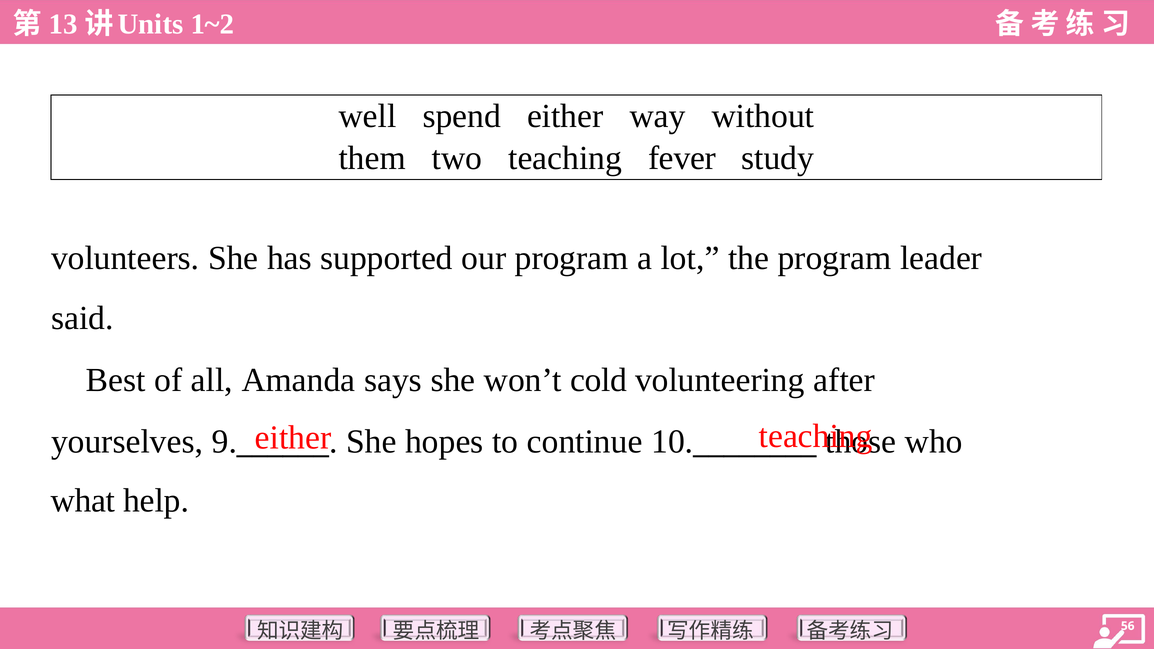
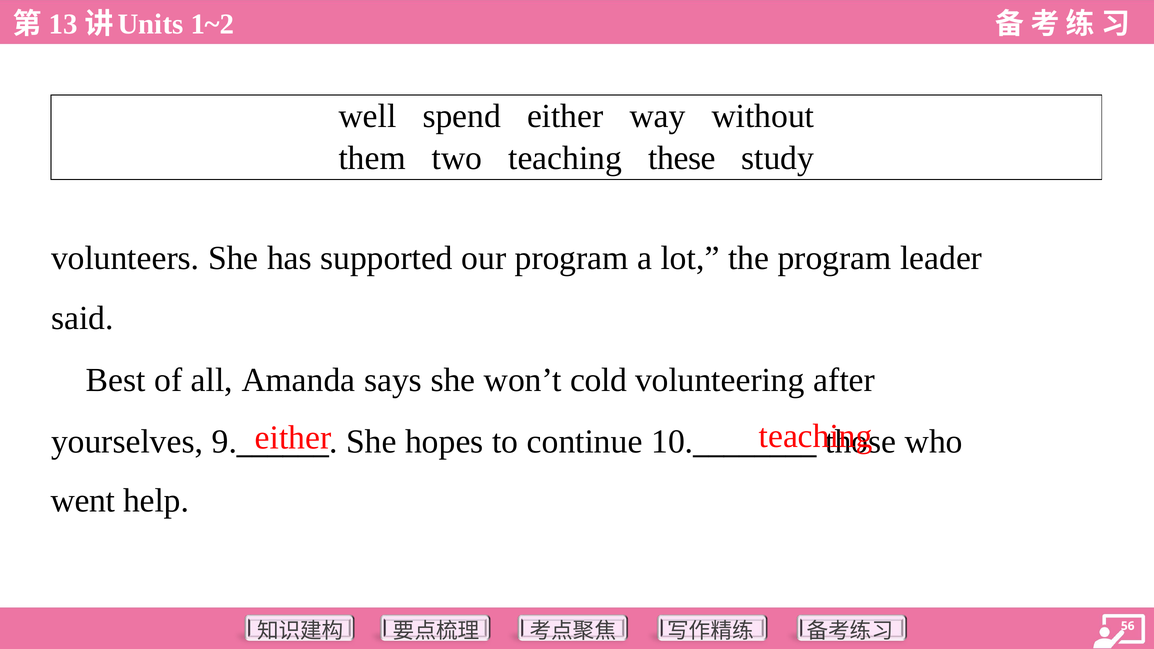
fever: fever -> these
what: what -> went
